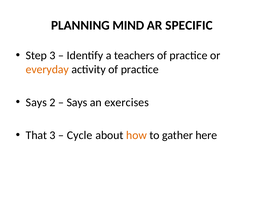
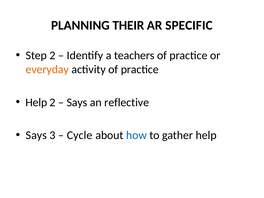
MIND: MIND -> THEIR
Step 3: 3 -> 2
Says at (36, 102): Says -> Help
exercises: exercises -> reflective
That at (36, 135): That -> Says
how colour: orange -> blue
gather here: here -> help
